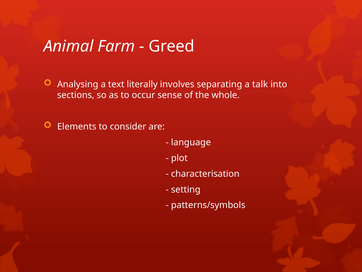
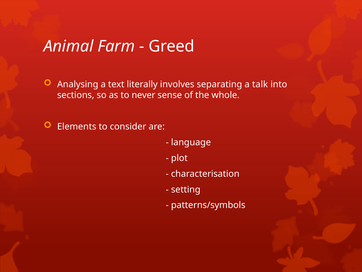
occur: occur -> never
